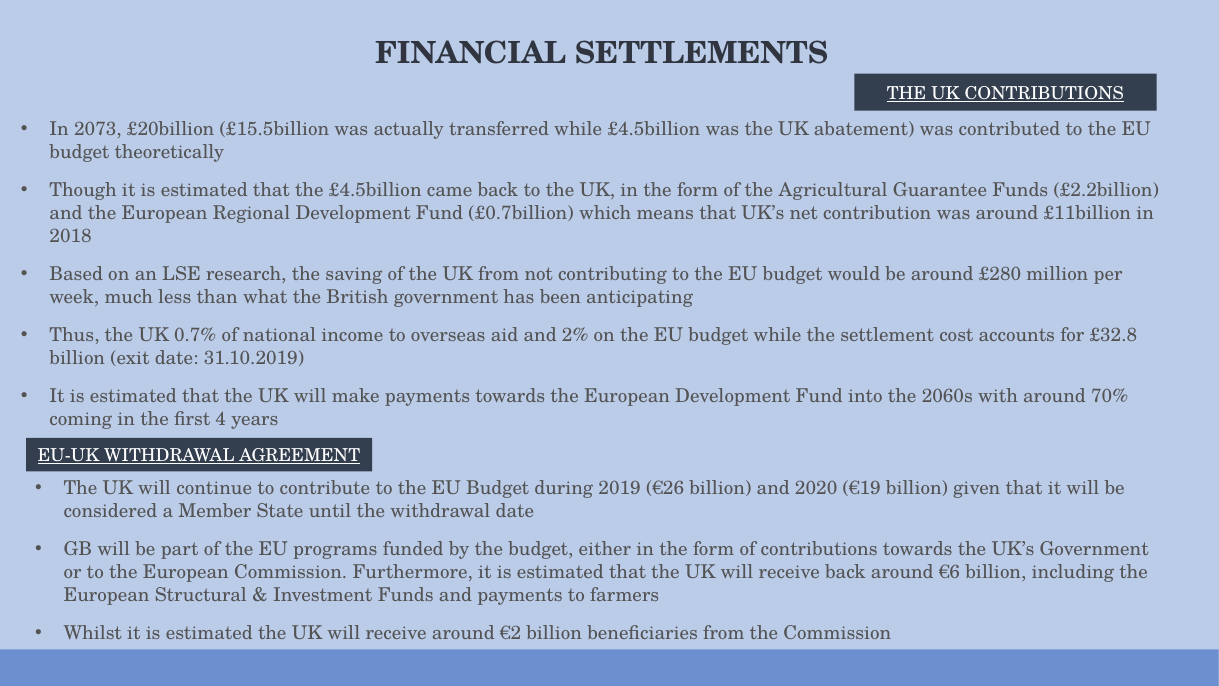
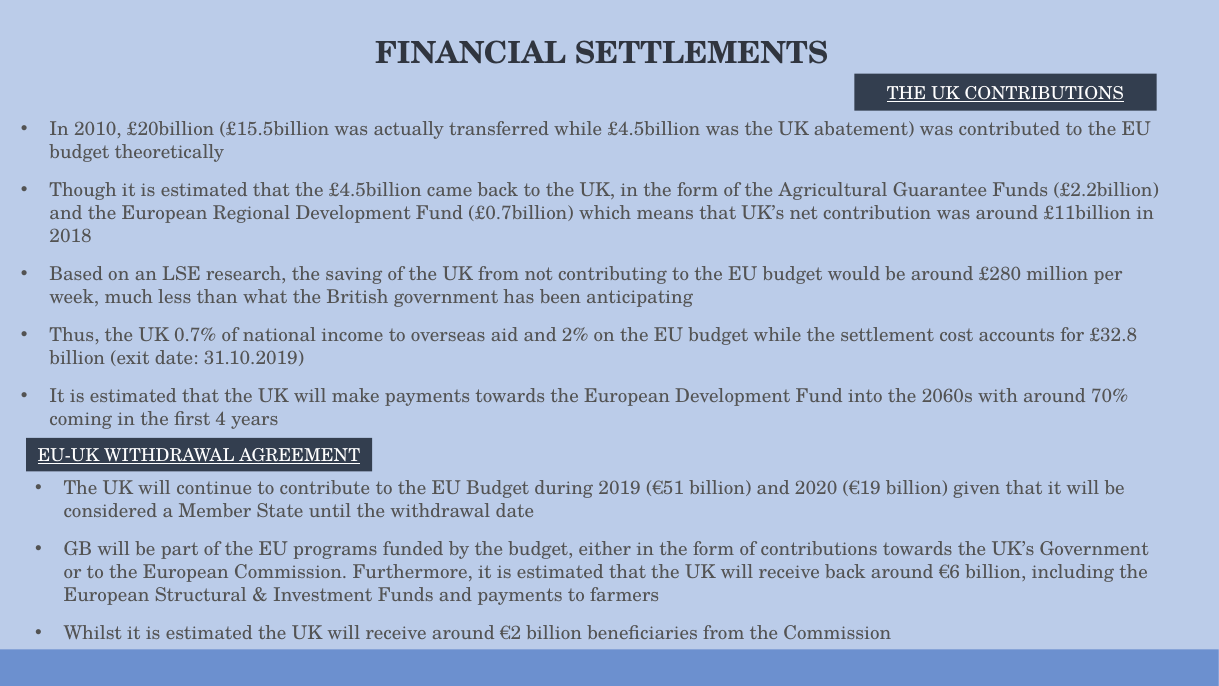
2073: 2073 -> 2010
€26: €26 -> €51
